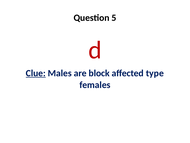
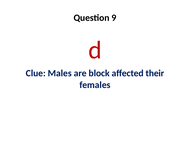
5: 5 -> 9
Clue underline: present -> none
type: type -> their
